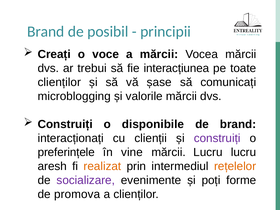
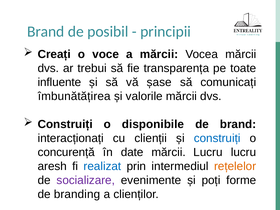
interacțiunea: interacțiunea -> transparența
clienților at (59, 82): clienților -> influente
microblogging: microblogging -> îmbunătățirea
construiți at (217, 138) colour: purple -> blue
preferințele: preferințele -> concurență
vine: vine -> date
realizat colour: orange -> blue
promova: promova -> branding
